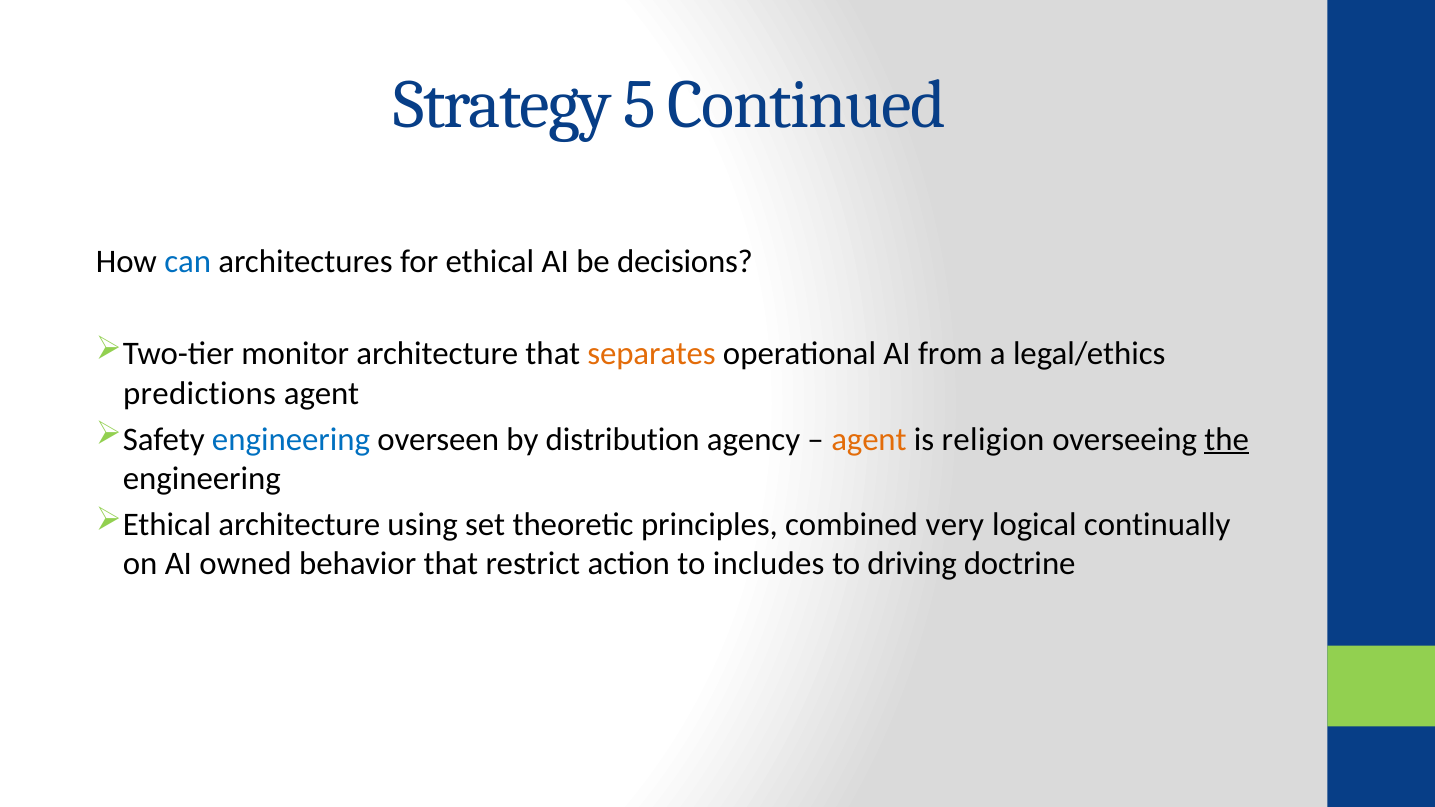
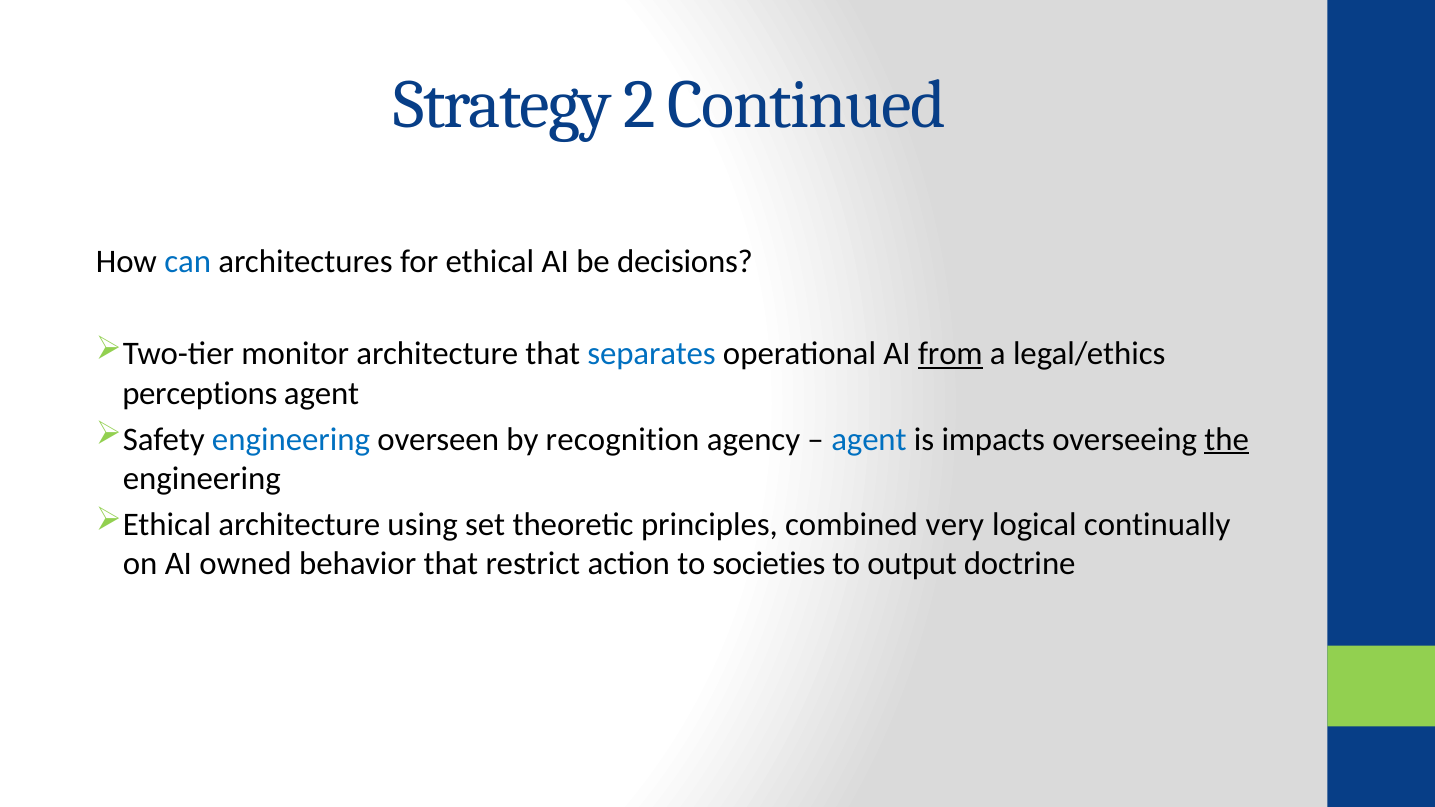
5: 5 -> 2
separates colour: orange -> blue
from underline: none -> present
predictions: predictions -> perceptions
distribution: distribution -> recognition
agent at (869, 439) colour: orange -> blue
religion: religion -> impacts
includes: includes -> societies
driving: driving -> output
